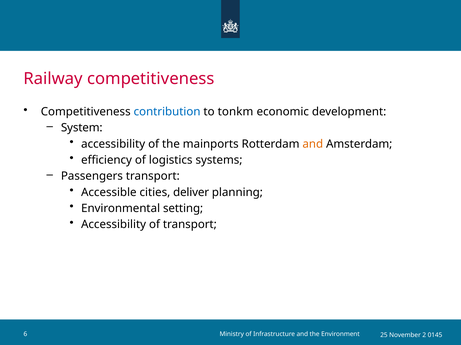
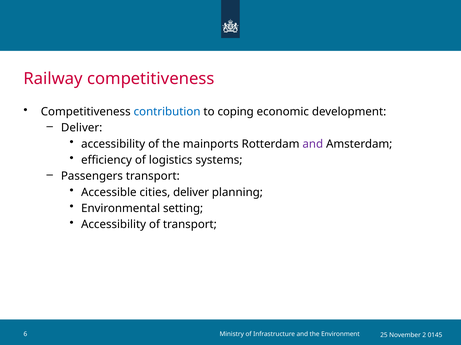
tonkm: tonkm -> coping
System at (82, 128): System -> Deliver
and at (313, 144) colour: orange -> purple
